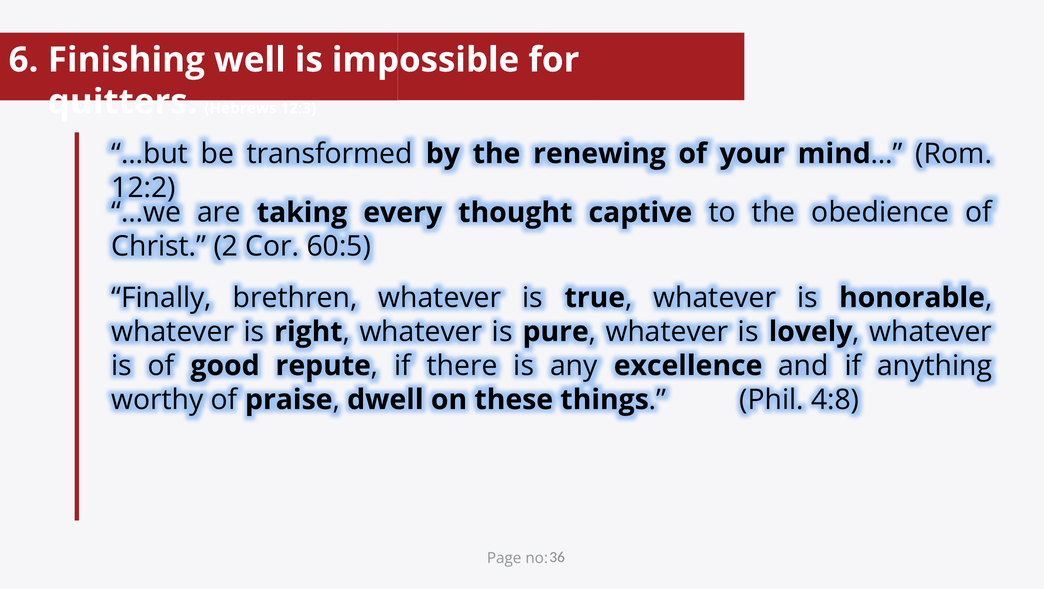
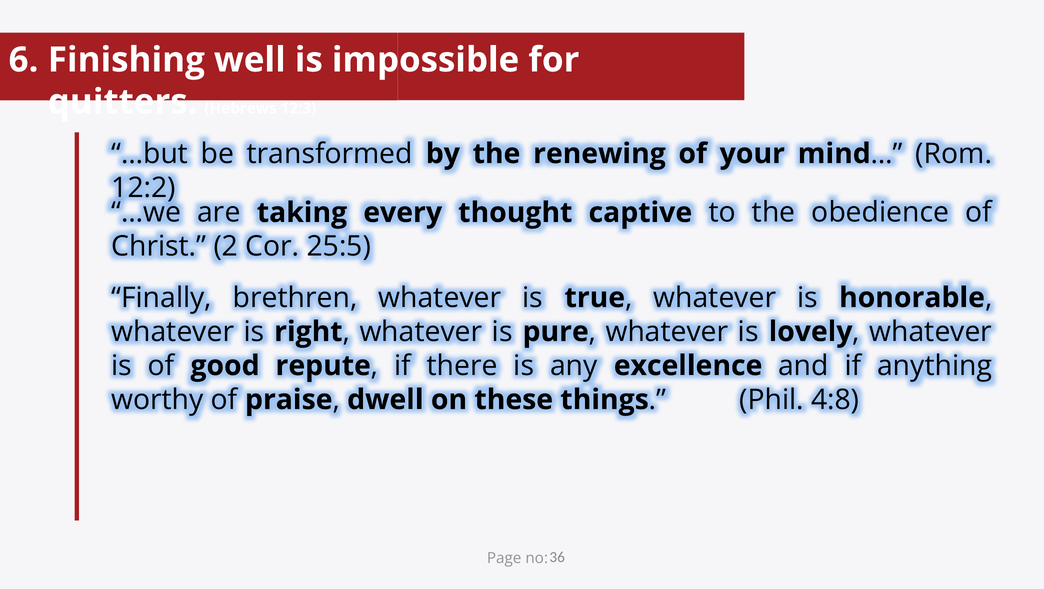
60:5: 60:5 -> 25:5
